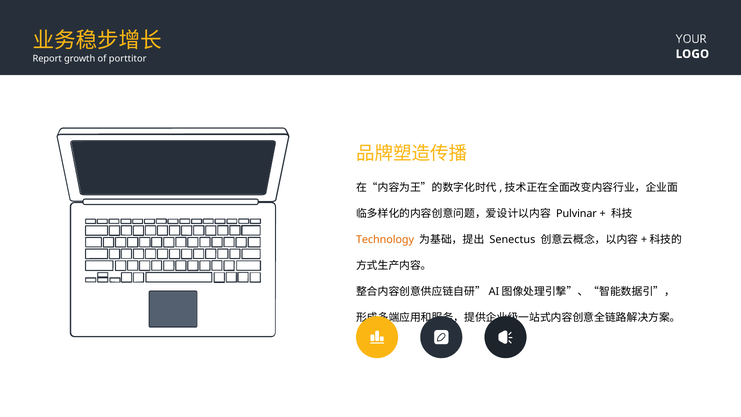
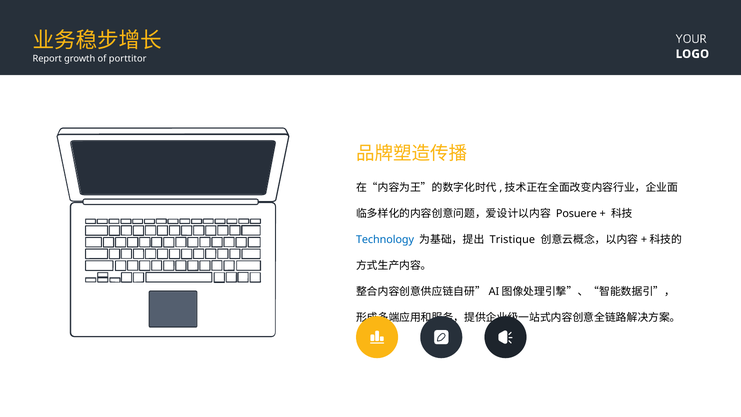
Pulvinar: Pulvinar -> Posuere
Technology colour: orange -> blue
Senectus: Senectus -> Tristique
